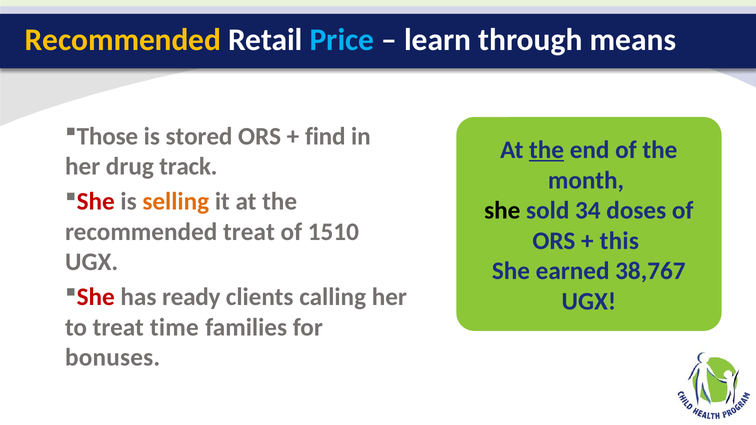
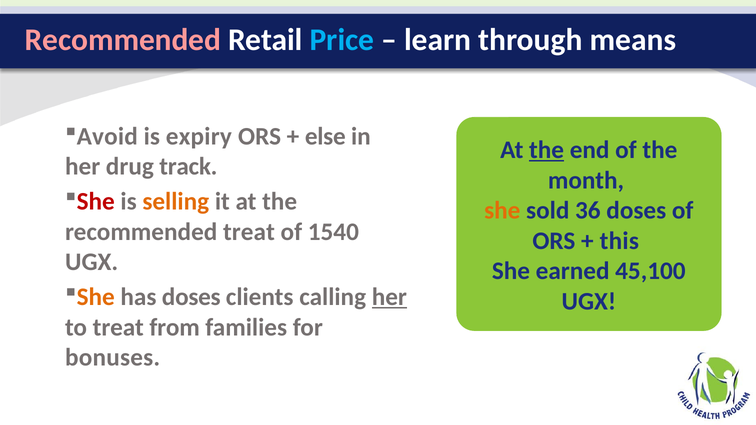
Recommended at (123, 40) colour: yellow -> pink
Those: Those -> Avoid
stored: stored -> expiry
find: find -> else
she at (502, 211) colour: black -> orange
34: 34 -> 36
1510: 1510 -> 1540
38,767: 38,767 -> 45,100
She at (96, 297) colour: red -> orange
has ready: ready -> doses
her at (389, 297) underline: none -> present
time: time -> from
